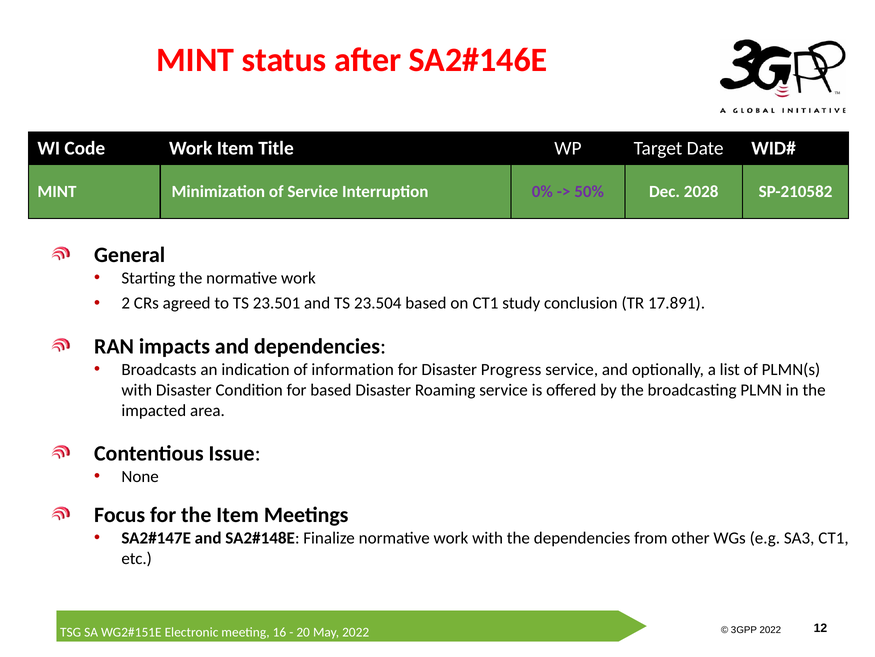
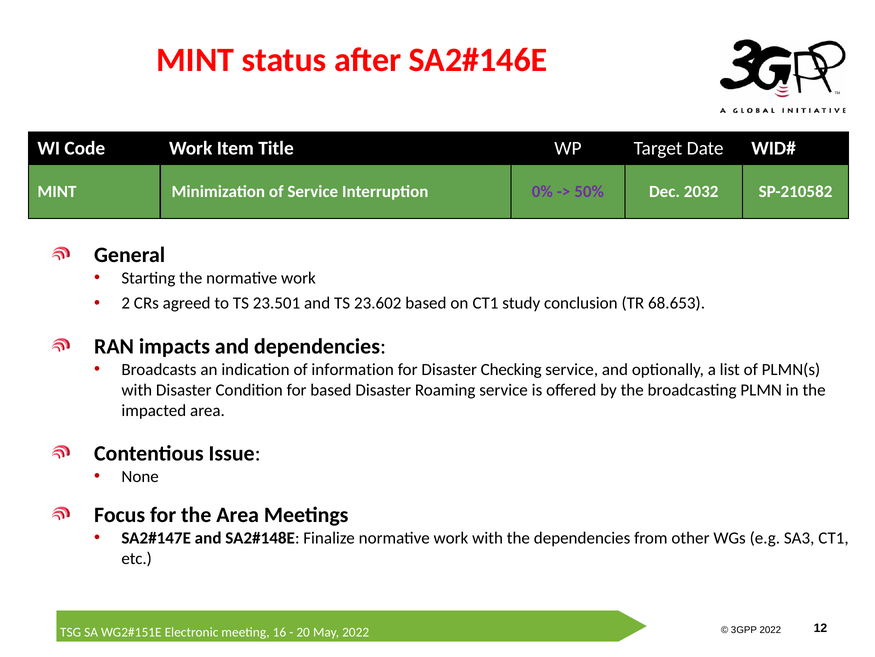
2028: 2028 -> 2032
23.504: 23.504 -> 23.602
17.891: 17.891 -> 68.653
Progress: Progress -> Checking
the Item: Item -> Area
